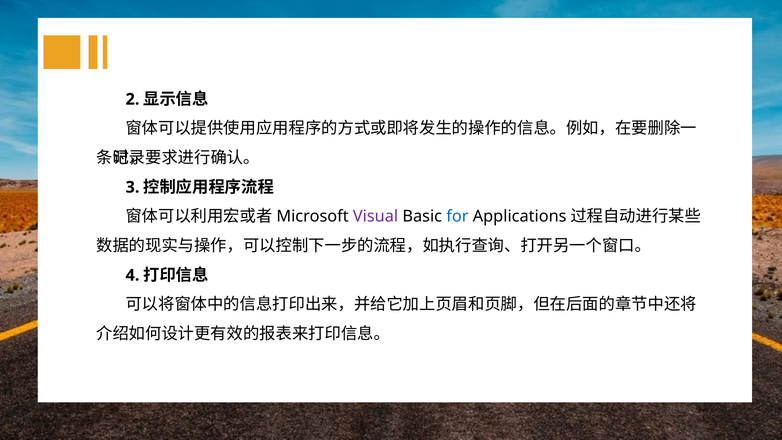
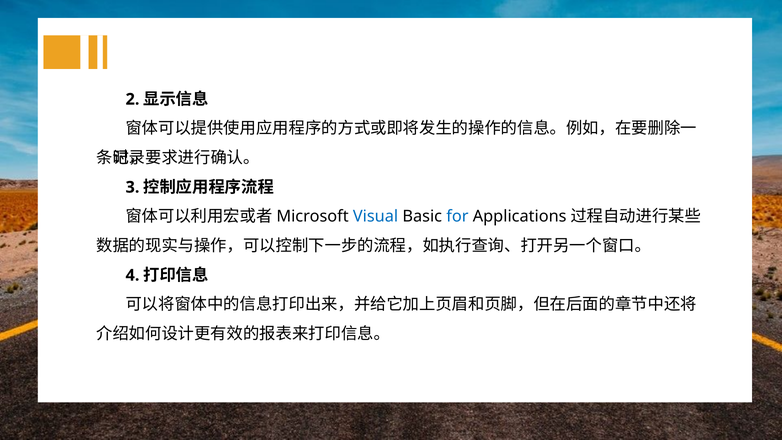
Visual colour: purple -> blue
